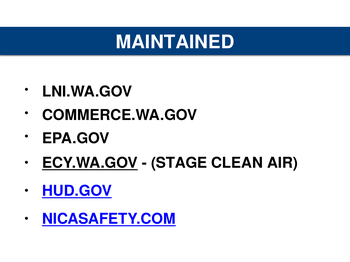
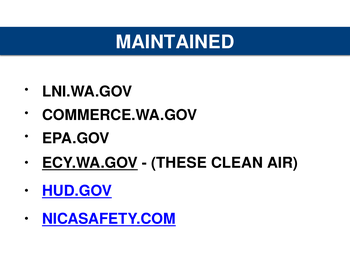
STAGE: STAGE -> THESE
